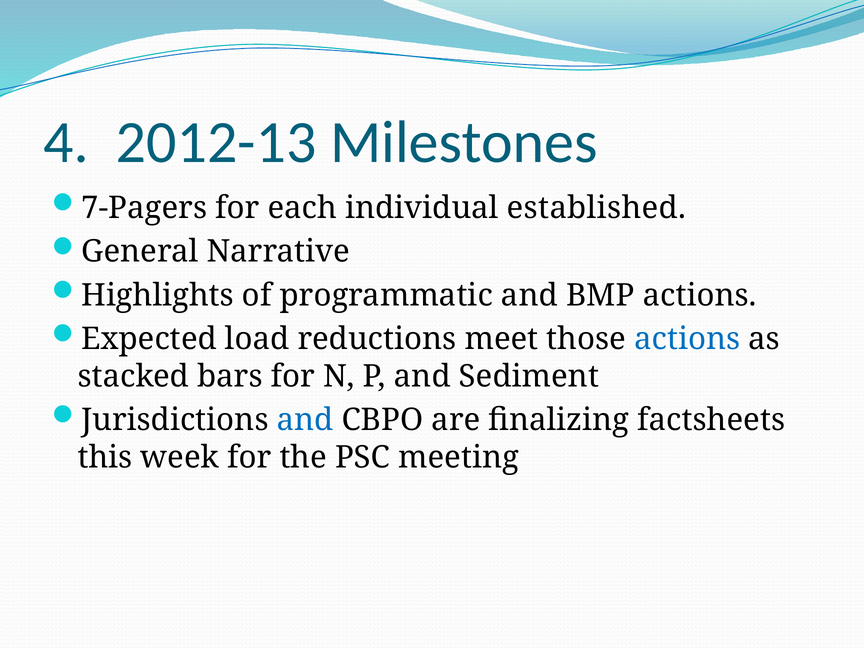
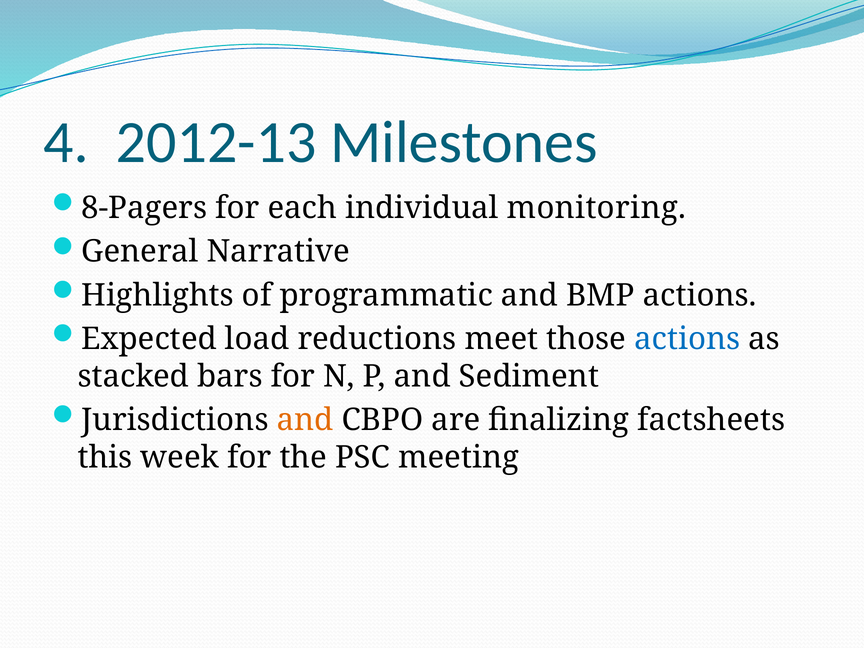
7-Pagers: 7-Pagers -> 8-Pagers
established: established -> monitoring
and at (305, 420) colour: blue -> orange
